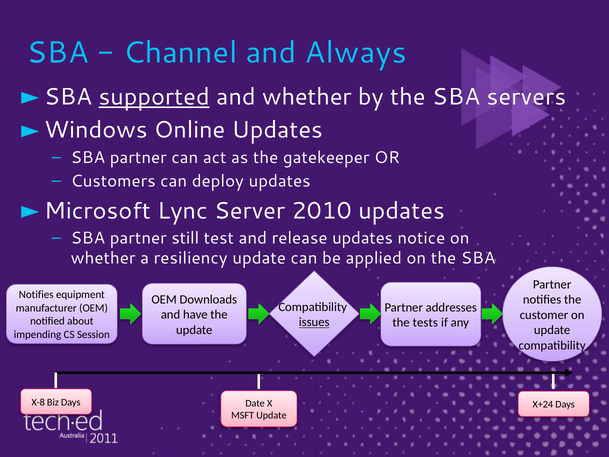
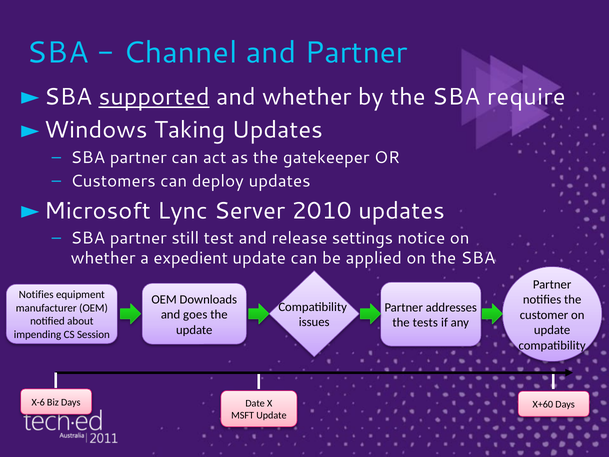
and Always: Always -> Partner
servers: servers -> require
Online: Online -> Taking
release updates: updates -> settings
resiliency: resiliency -> expedient
have: have -> goes
issues underline: present -> none
X-8: X-8 -> X-6
X+24: X+24 -> X+60
